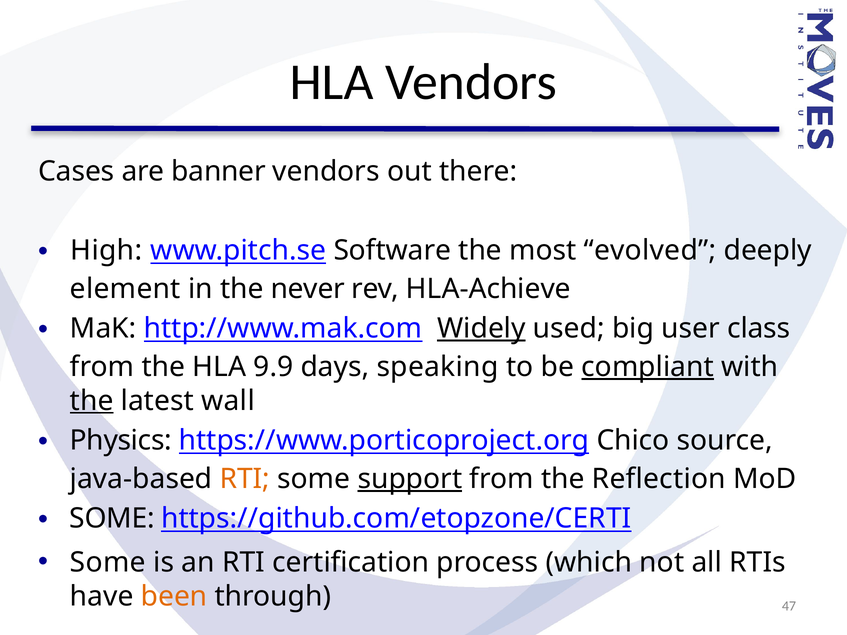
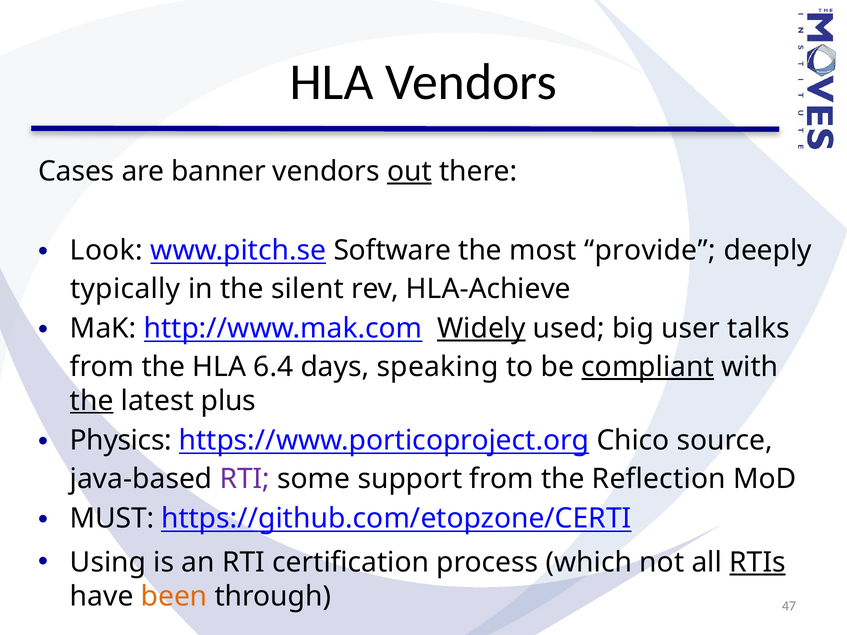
out underline: none -> present
High: High -> Look
evolved: evolved -> provide
element: element -> typically
never: never -> silent
class: class -> talks
9.9: 9.9 -> 6.4
wall: wall -> plus
RTI at (245, 479) colour: orange -> purple
support underline: present -> none
SOME at (112, 518): SOME -> MUST
Some at (108, 563): Some -> Using
RTIs underline: none -> present
